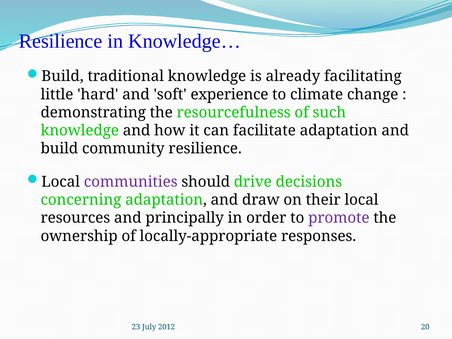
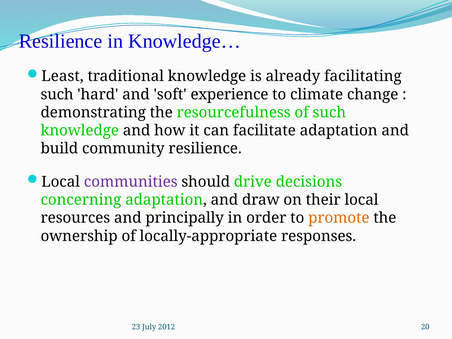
Build at (63, 76): Build -> Least
little at (57, 94): little -> such
promote colour: purple -> orange
